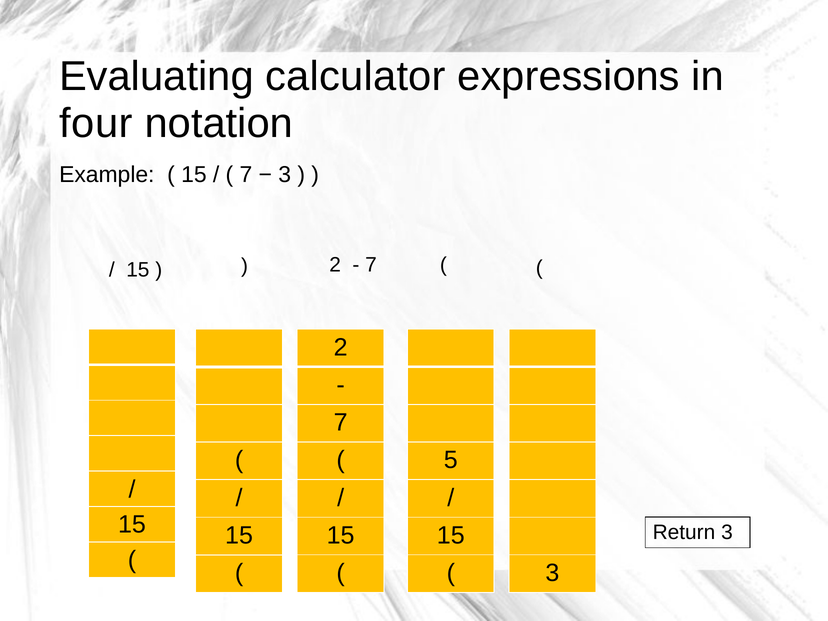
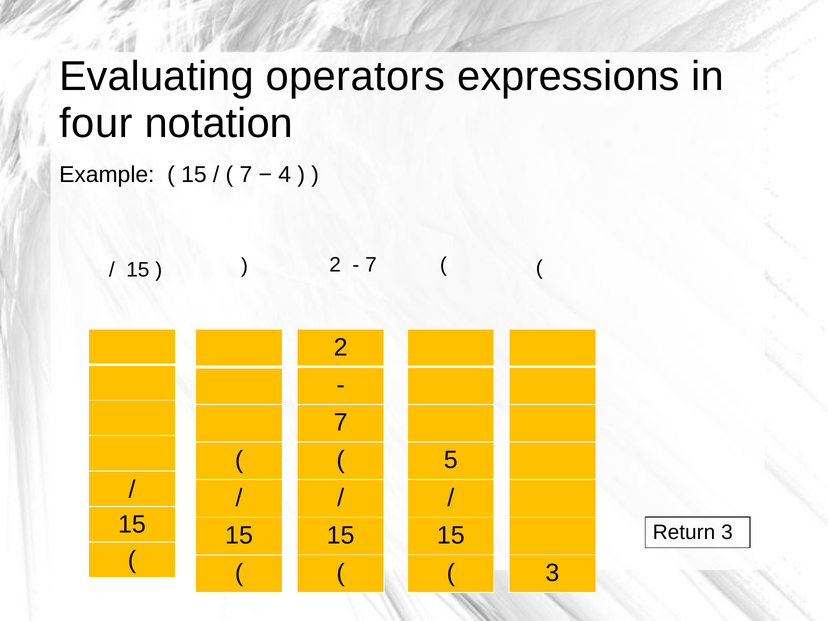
calculator: calculator -> operators
3 at (285, 175): 3 -> 4
